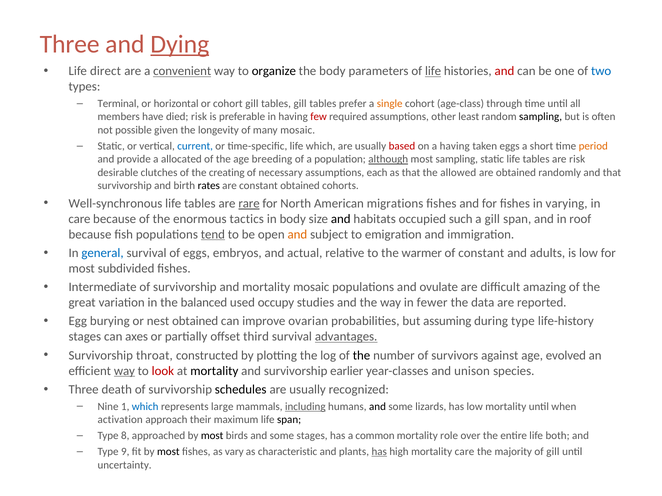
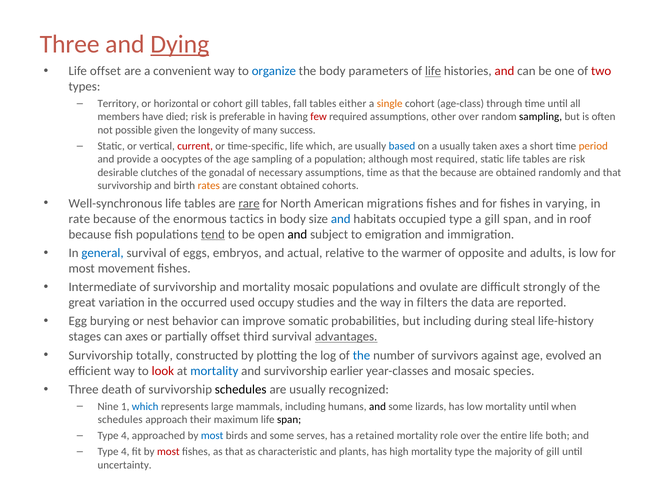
Life direct: direct -> offset
convenient underline: present -> none
organize colour: black -> blue
two colour: blue -> red
Terminal: Terminal -> Territory
tables gill: gill -> fall
prefer: prefer -> either
other least: least -> over
many mosaic: mosaic -> success
current colour: blue -> red
based colour: red -> blue
a having: having -> usually
taken eggs: eggs -> axes
allocated: allocated -> oocyptes
age breeding: breeding -> sampling
although underline: present -> none
most sampling: sampling -> required
creating: creating -> gonadal
assumptions each: each -> time
the allowed: allowed -> because
rates colour: black -> orange
care at (79, 219): care -> rate
and at (341, 219) colour: black -> blue
occupied such: such -> type
and at (297, 235) colour: orange -> black
of constant: constant -> opposite
subdivided: subdivided -> movement
amazing: amazing -> strongly
balanced: balanced -> occurred
fewer: fewer -> filters
nest obtained: obtained -> behavior
ovarian: ovarian -> somatic
but assuming: assuming -> including
during type: type -> steal
throat: throat -> totally
the at (361, 356) colour: black -> blue
way at (124, 371) underline: present -> none
mortality at (214, 371) colour: black -> blue
and unison: unison -> mosaic
including at (305, 407) underline: present -> none
activation at (120, 420): activation -> schedules
8 at (125, 436): 8 -> 4
most at (212, 436) colour: black -> blue
some stages: stages -> serves
common: common -> retained
9 at (125, 452): 9 -> 4
most at (168, 452) colour: black -> red
fishes as vary: vary -> that
has at (379, 452) underline: present -> none
mortality care: care -> type
